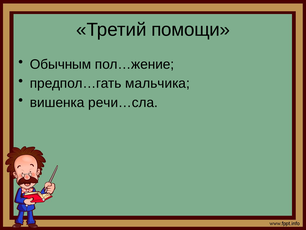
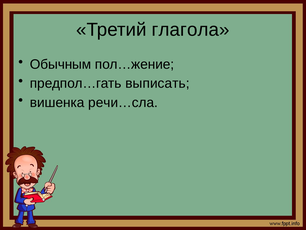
помощи: помощи -> глагола
мальчика: мальчика -> выписать
